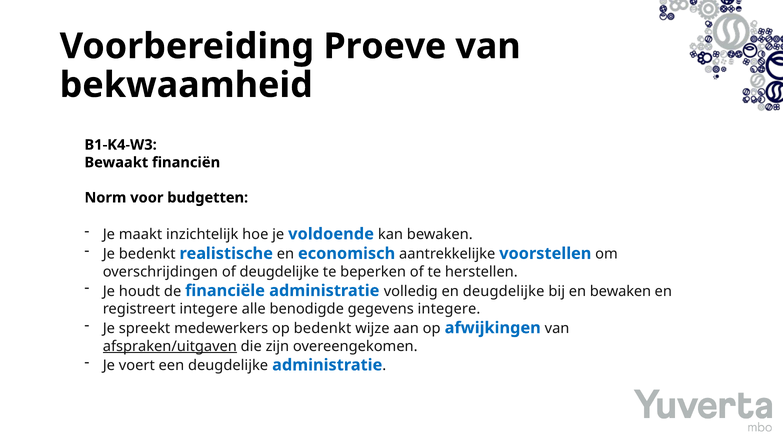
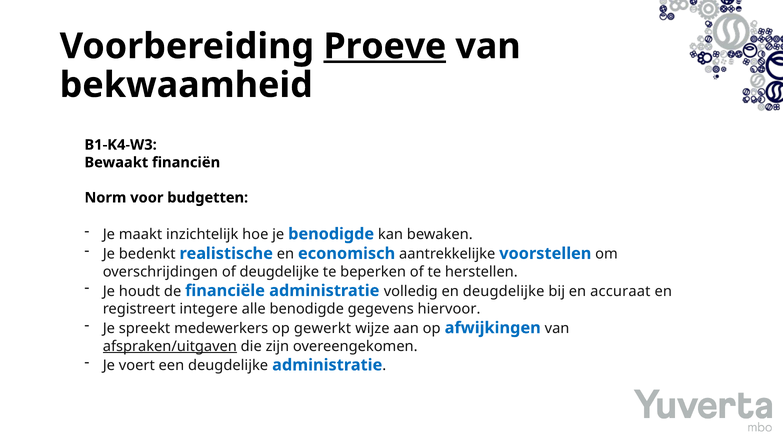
Proeve underline: none -> present
je voldoende: voldoende -> benodigde
en bewaken: bewaken -> accuraat
gegevens integere: integere -> hiervoor
op bedenkt: bedenkt -> gewerkt
